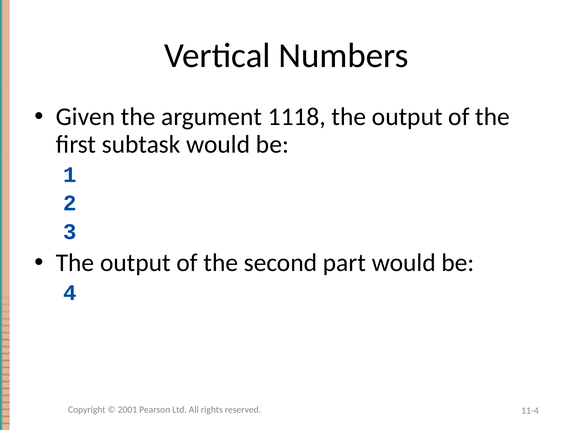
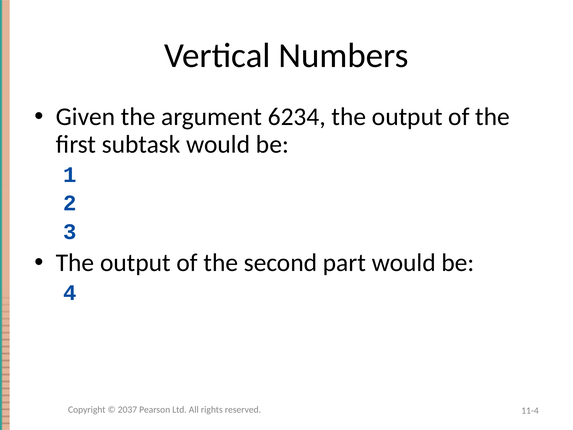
1118: 1118 -> 6234
2001: 2001 -> 2037
